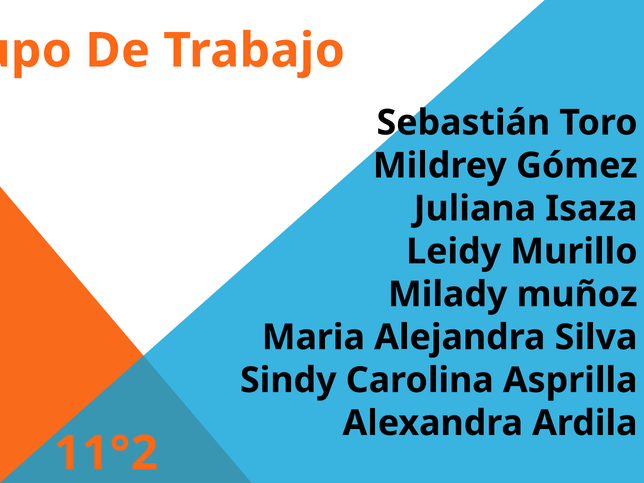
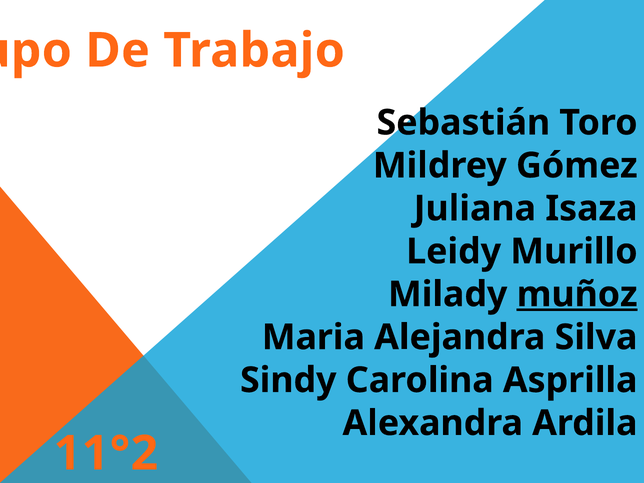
muñoz underline: none -> present
